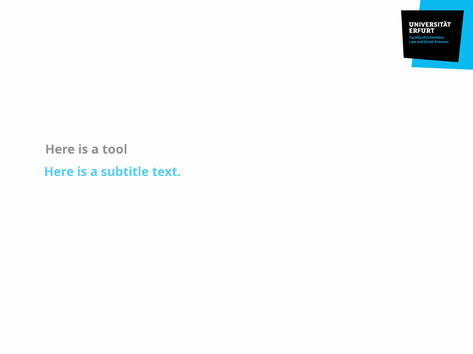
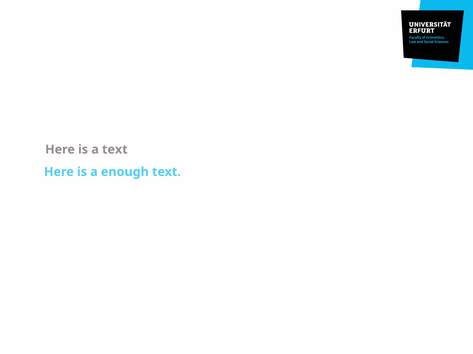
a tool: tool -> text
subtitle: subtitle -> enough
